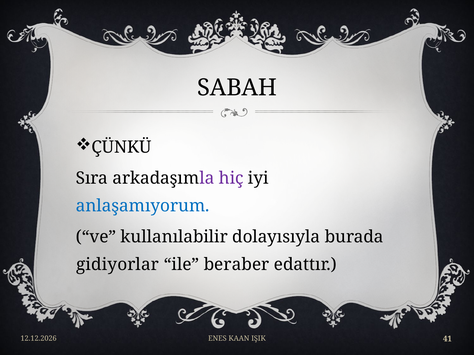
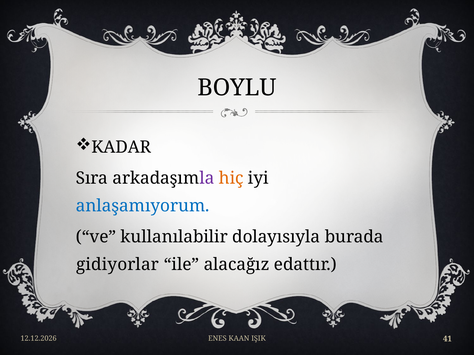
SABAH: SABAH -> BOYLU
ÇÜNKÜ: ÇÜNKÜ -> KADAR
hiç colour: purple -> orange
beraber: beraber -> alacağız
